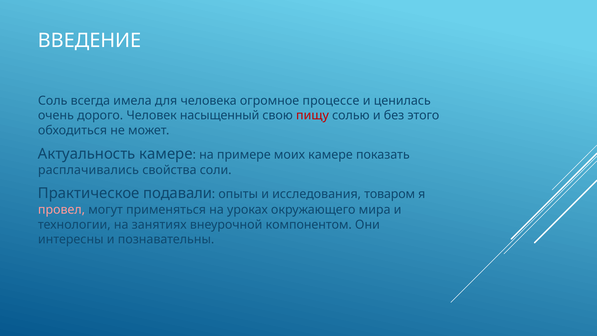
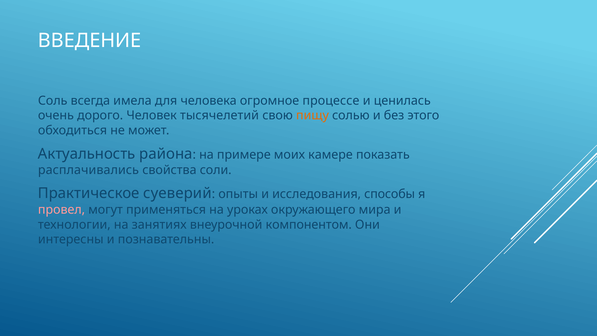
насыщенный: насыщенный -> тысячелетий
пищу colour: red -> orange
Актуальность камере: камере -> района
подавали: подавали -> суеверий
товаром: товаром -> способы
